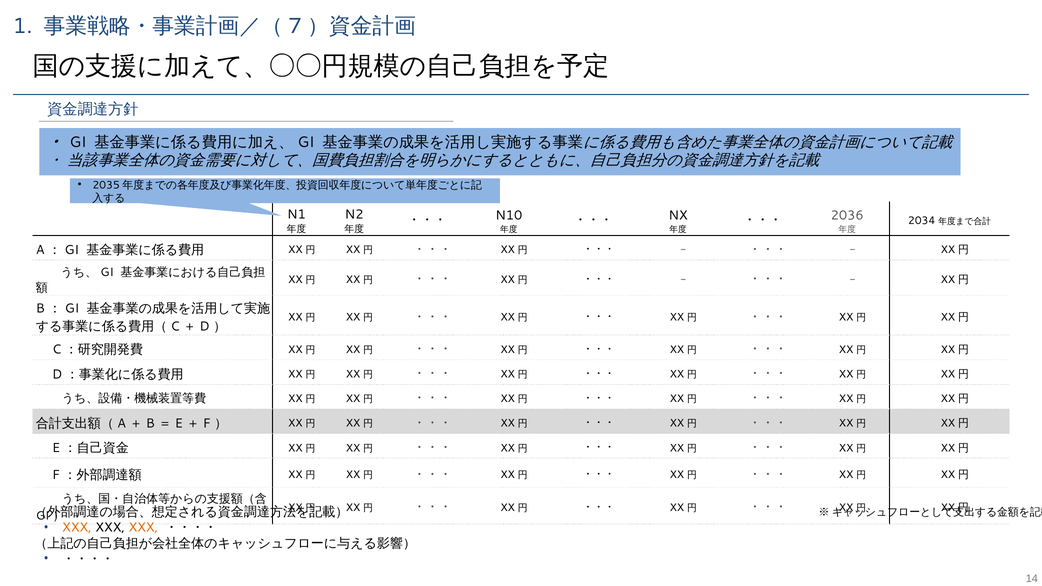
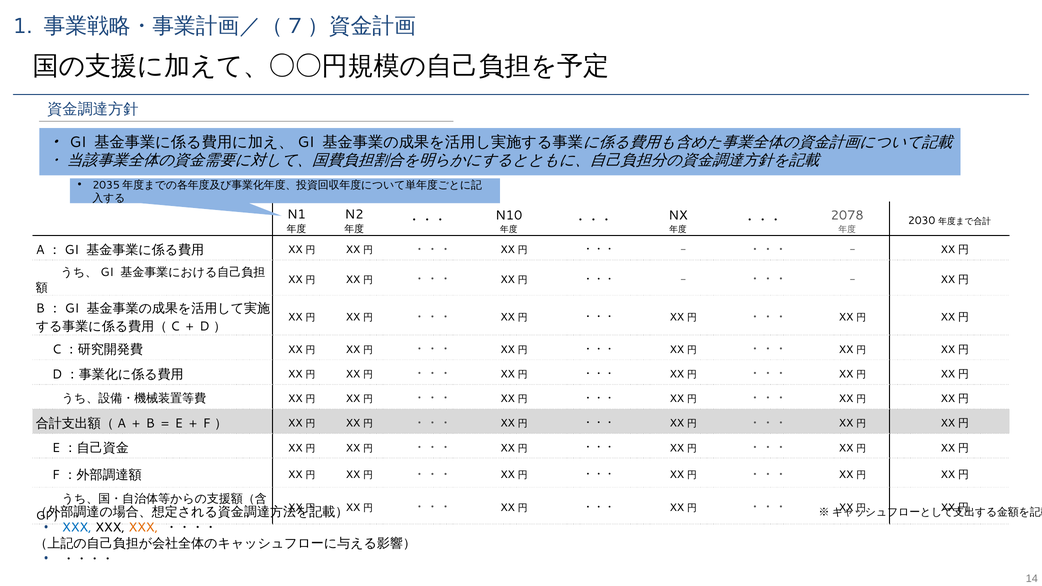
2036: 2036 -> 2078
2034: 2034 -> 2030
XXX at (77, 528) colour: orange -> blue
